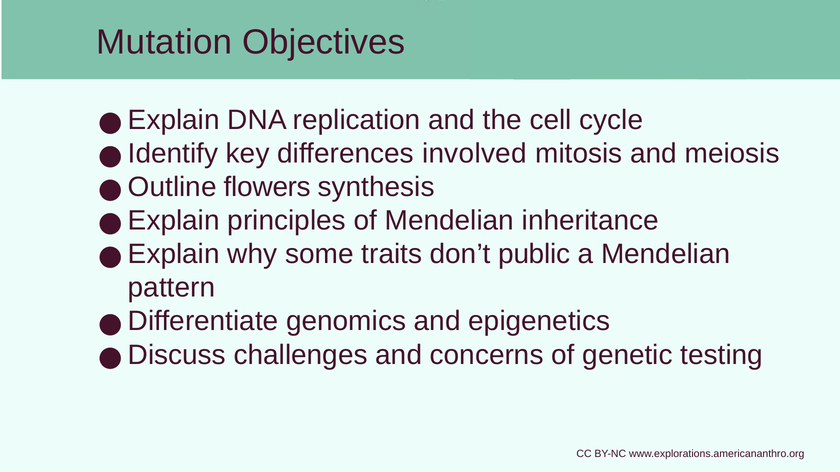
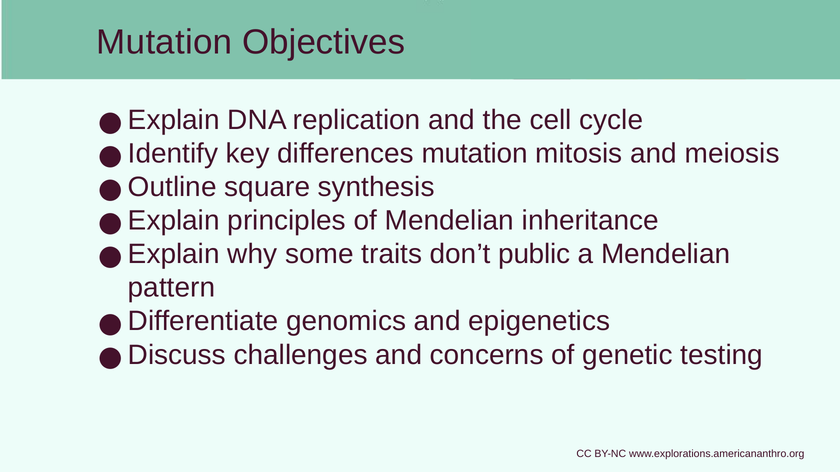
differences involved: involved -> mutation
flowers: flowers -> square
